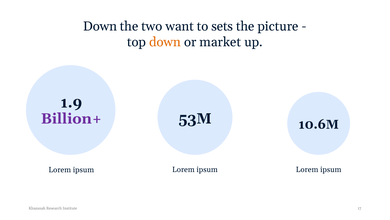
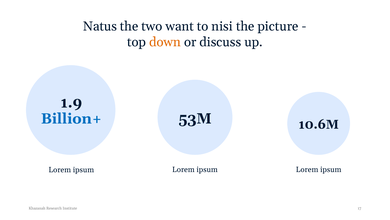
Down at (100, 26): Down -> Natus
sets: sets -> nisi
market: market -> discuss
Billion+ colour: purple -> blue
